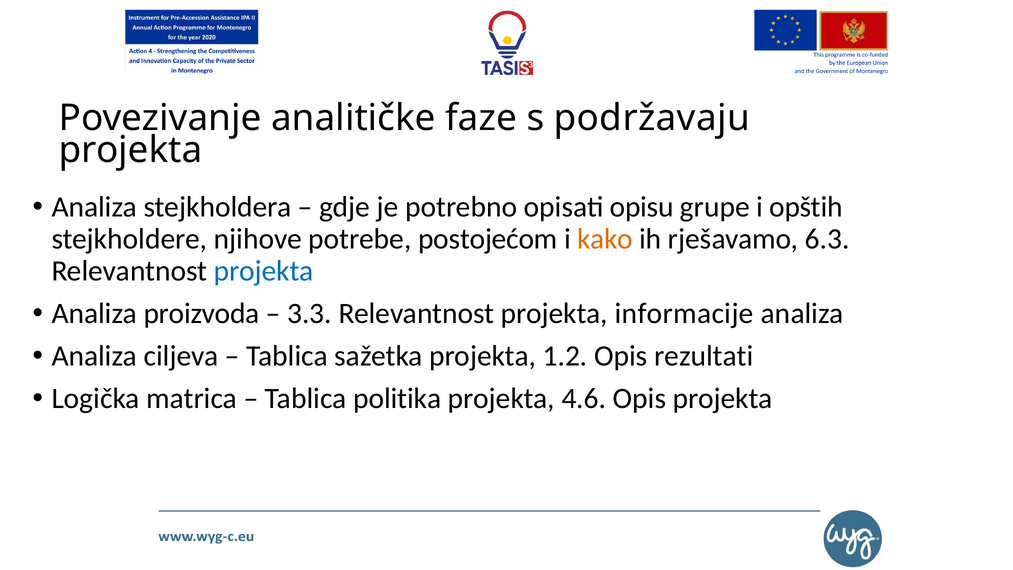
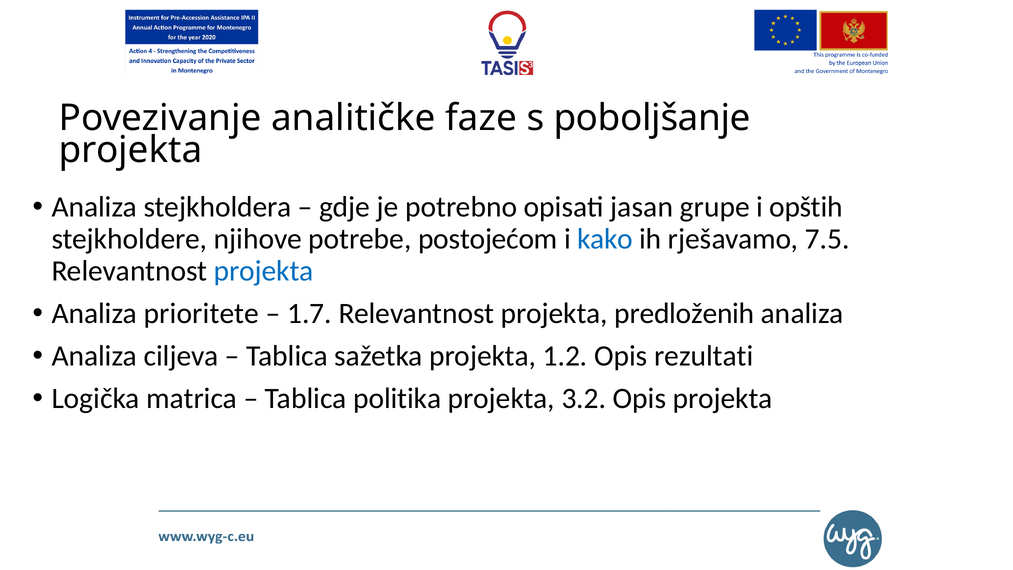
podržavaju: podržavaju -> poboljšanje
opisu: opisu -> jasan
kako colour: orange -> blue
6.3: 6.3 -> 7.5
proizvoda: proizvoda -> prioritete
3.3: 3.3 -> 1.7
informacije: informacije -> predloženih
4.6: 4.6 -> 3.2
